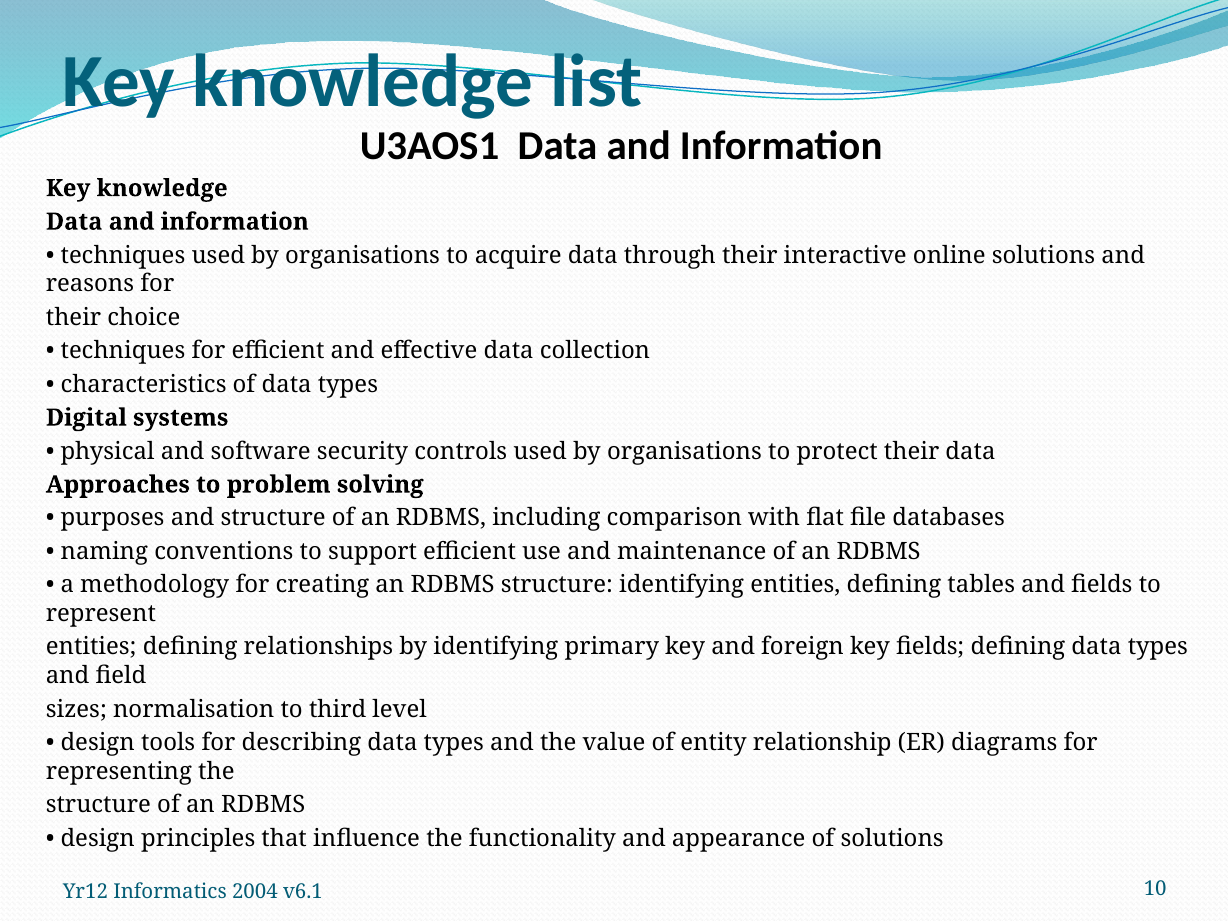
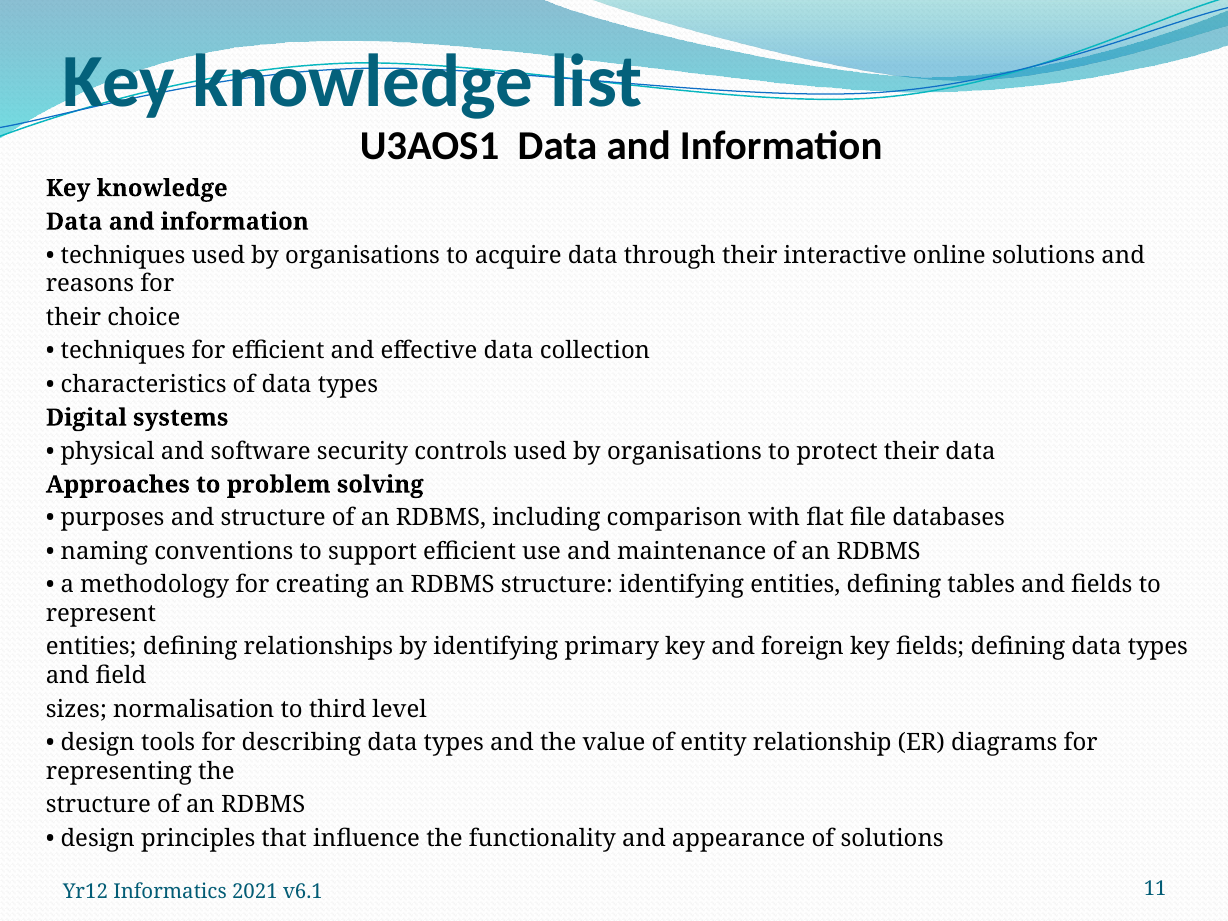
2004: 2004 -> 2021
10: 10 -> 11
